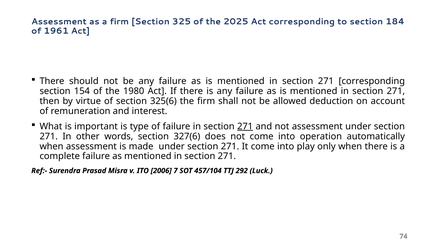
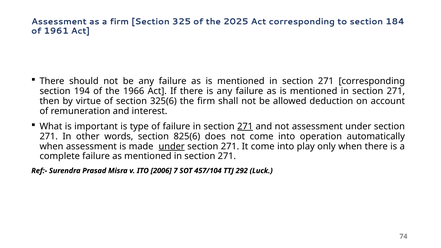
154: 154 -> 194
1980: 1980 -> 1966
327(6: 327(6 -> 825(6
under at (172, 146) underline: none -> present
